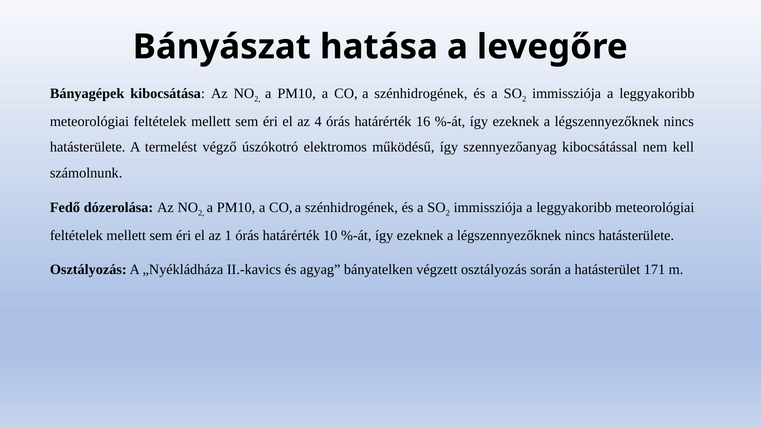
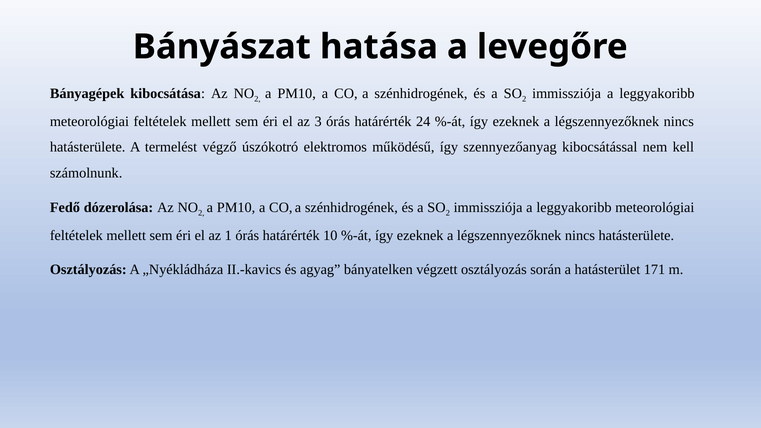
4: 4 -> 3
16: 16 -> 24
